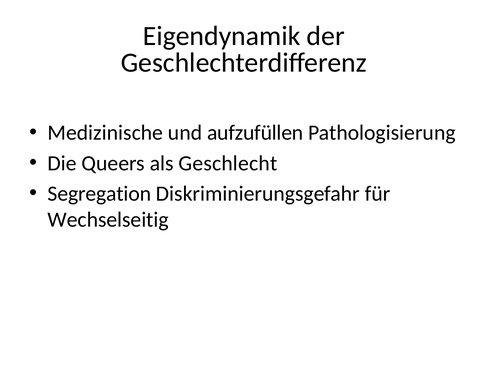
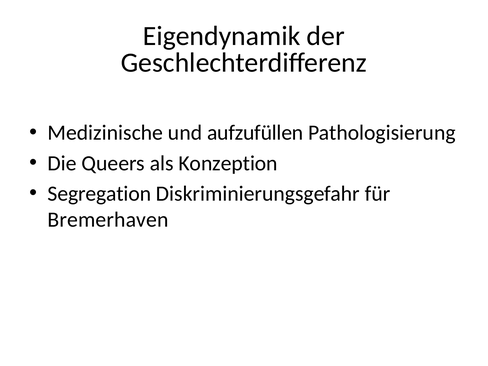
Geschlecht: Geschlecht -> Konzeption
Wechselseitig: Wechselseitig -> Bremerhaven
